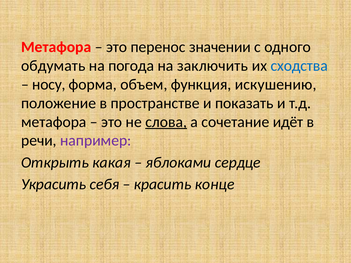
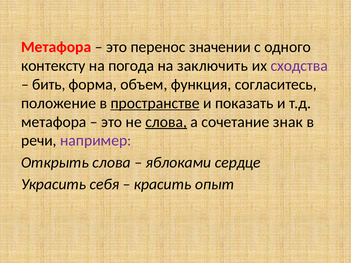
обдумать: обдумать -> контексту
сходства colour: blue -> purple
носу: носу -> бить
искушению: искушению -> согласитесь
пространстве underline: none -> present
идёт: идёт -> знак
Открыть какая: какая -> слова
конце: конце -> опыт
